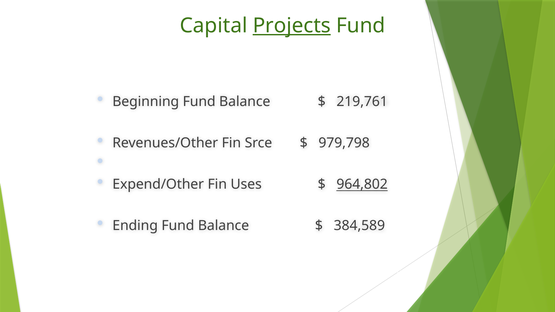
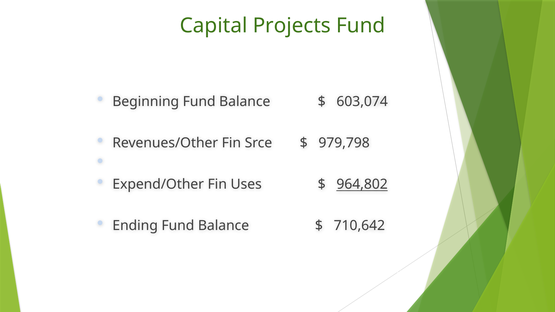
Projects at (292, 26) underline: present -> none
219,761: 219,761 -> 603,074
384,589: 384,589 -> 710,642
